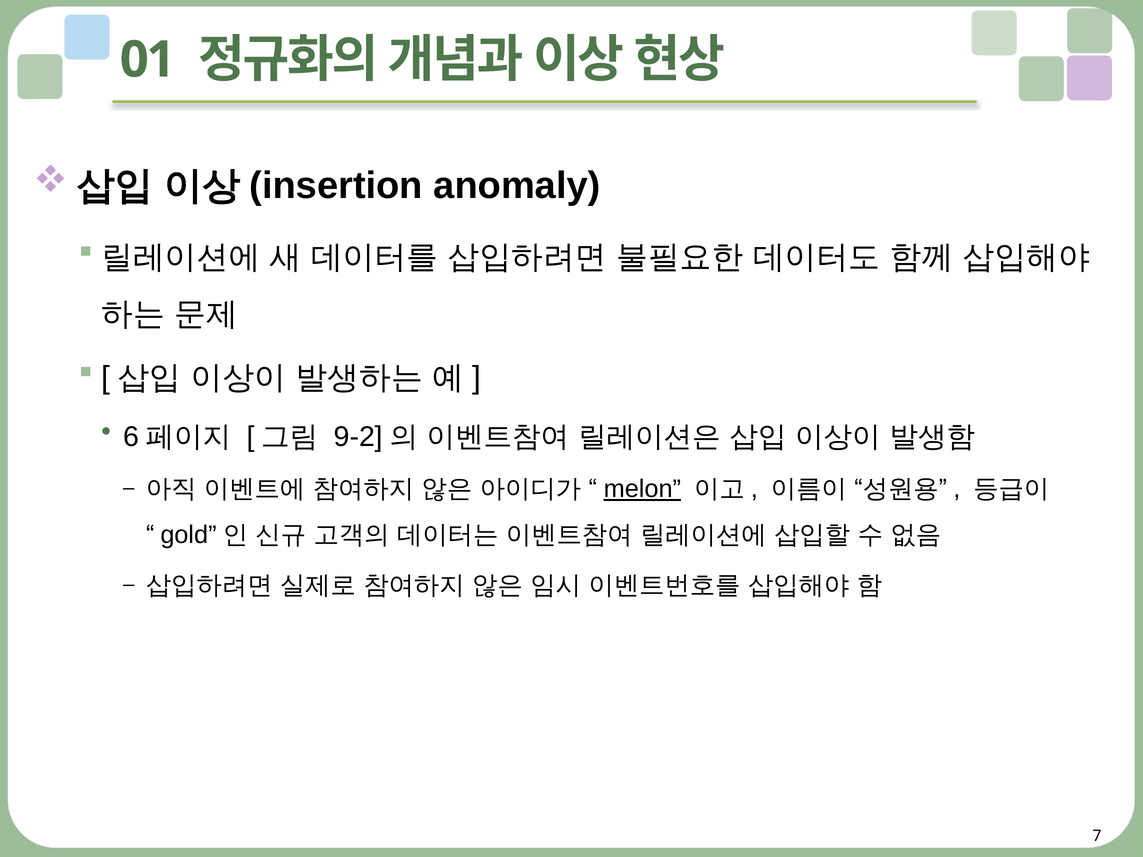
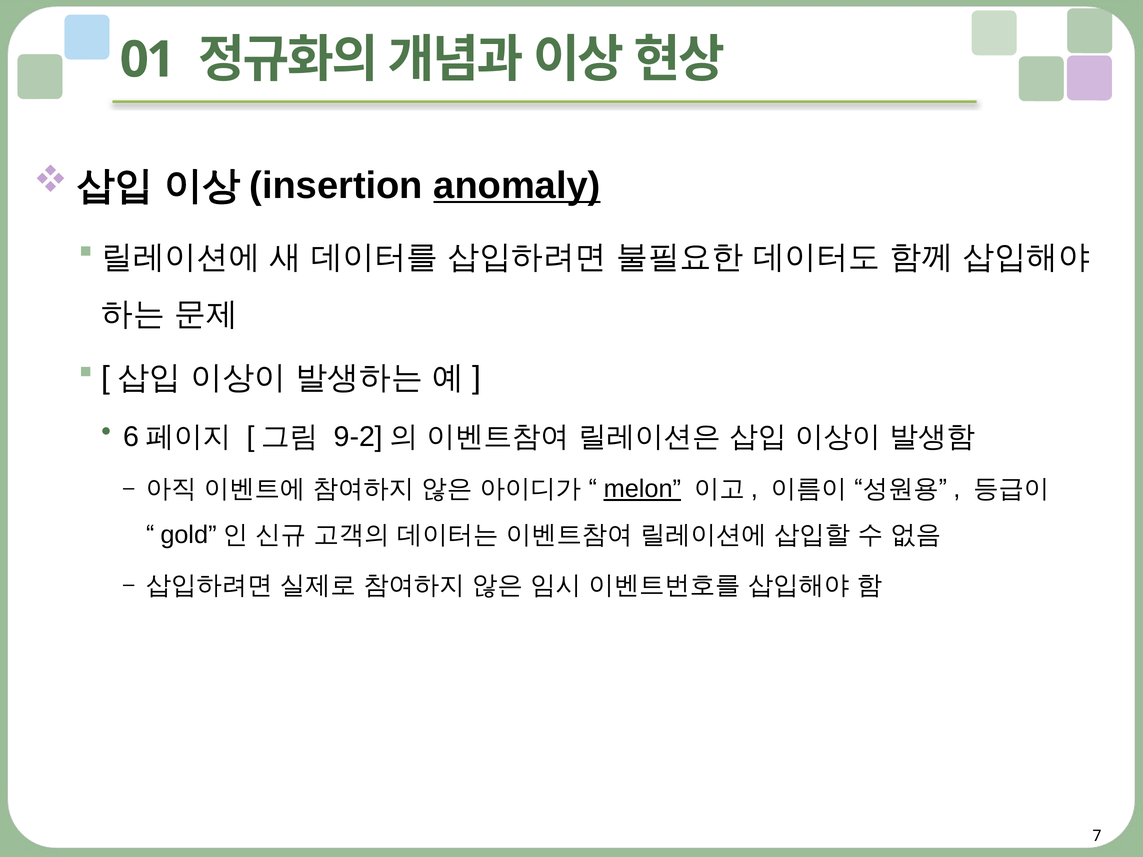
anomaly underline: none -> present
